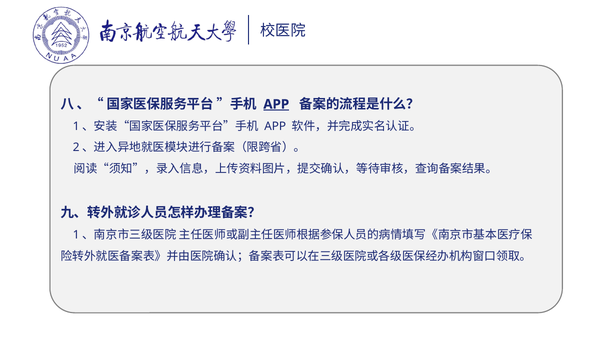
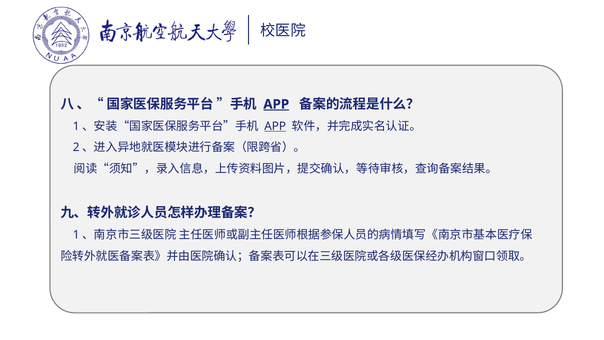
APP at (275, 126) underline: none -> present
